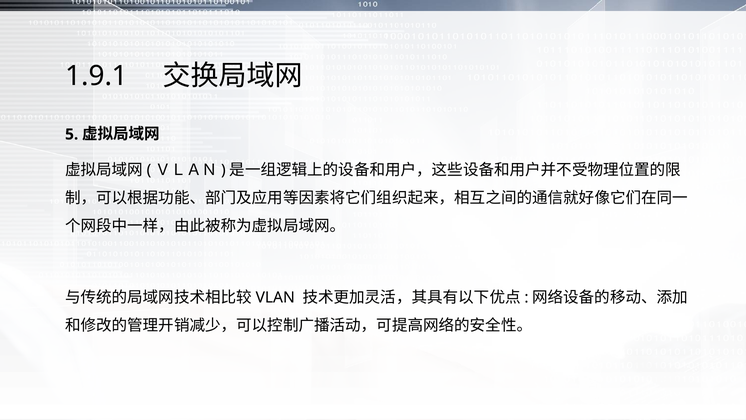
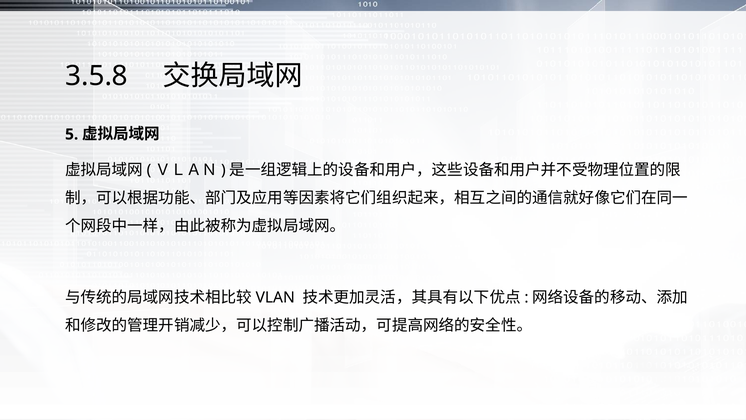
1.9.1: 1.9.1 -> 3.5.8
